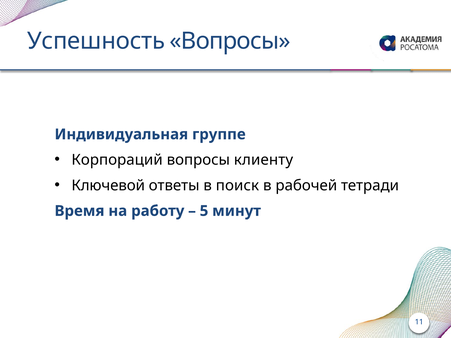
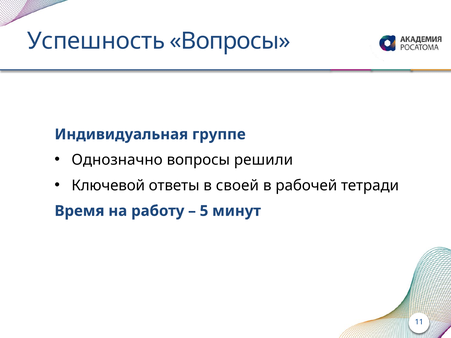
Корпораций: Корпораций -> Однозначно
клиенту: клиенту -> решили
поиск: поиск -> своей
